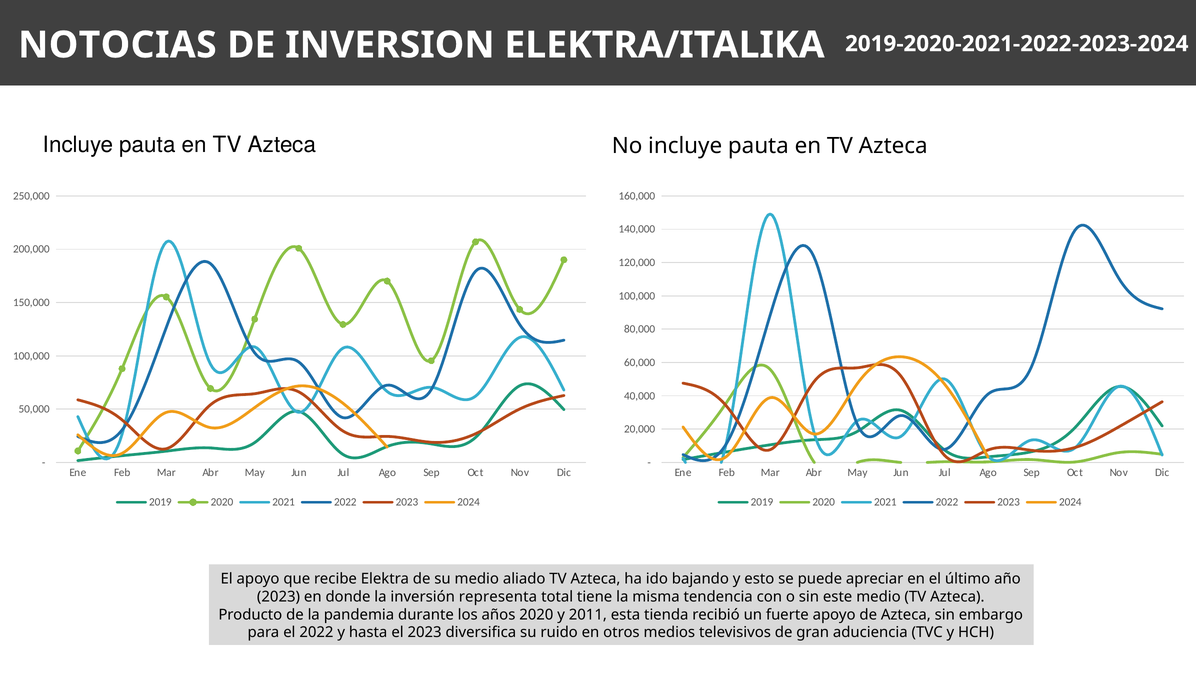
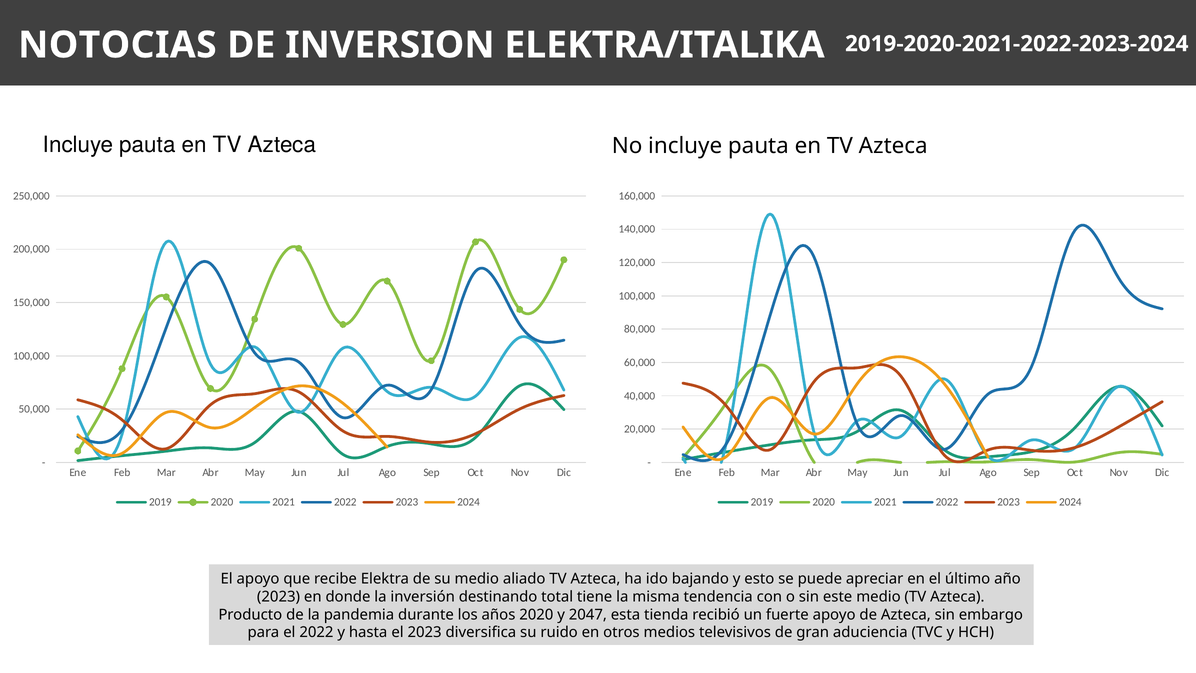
representa: representa -> destinando
2011: 2011 -> 2047
